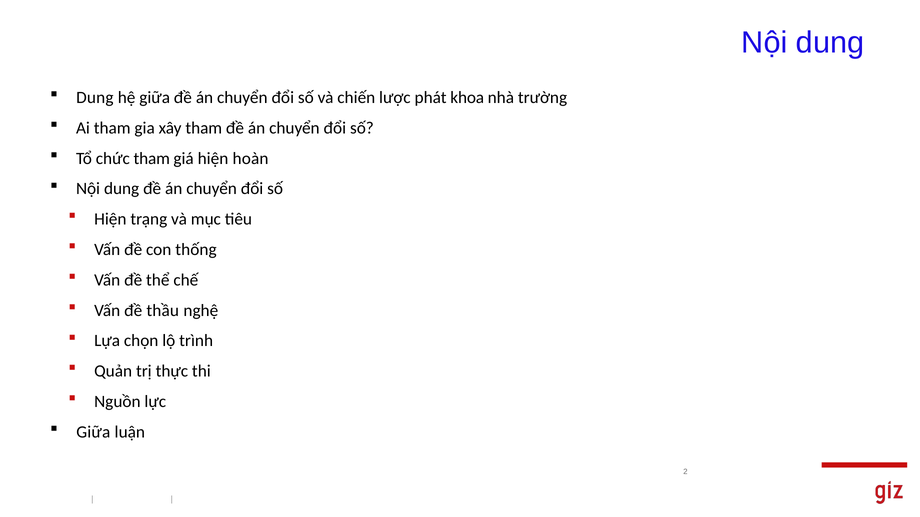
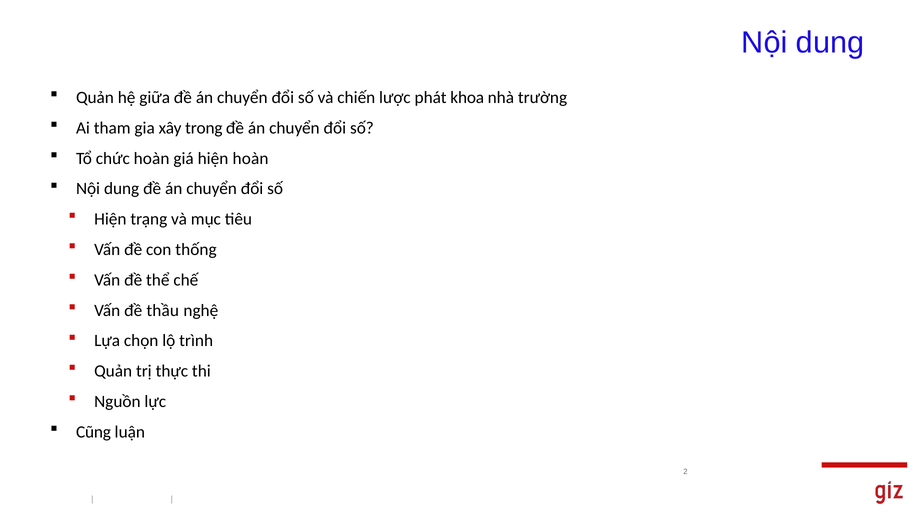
Dung at (95, 98): Dung -> Quản
xây tham: tham -> trong
chức tham: tham -> hoàn
Giữa at (93, 432): Giữa -> Cũng
